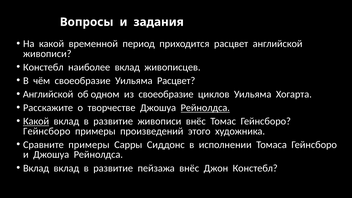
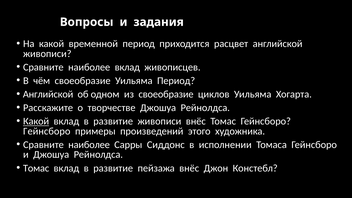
Констебл at (43, 67): Констебл -> Сравните
Уильяма Расцвет: Расцвет -> Период
Рейнолдса at (205, 108) underline: present -> none
примеры at (89, 145): примеры -> наиболее
Вклад at (36, 168): Вклад -> Томас
